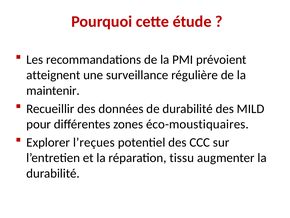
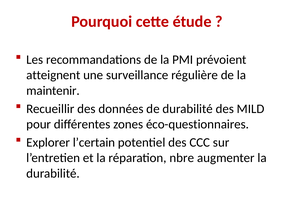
éco-moustiquaires: éco-moustiquaires -> éco-questionnaires
l’reçues: l’reçues -> l’certain
tissu: tissu -> nbre
